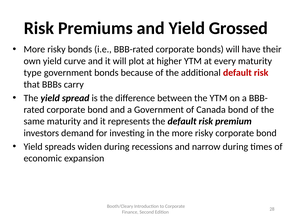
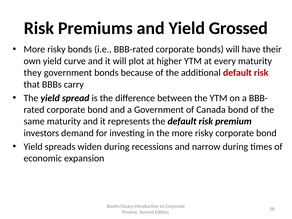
type: type -> they
